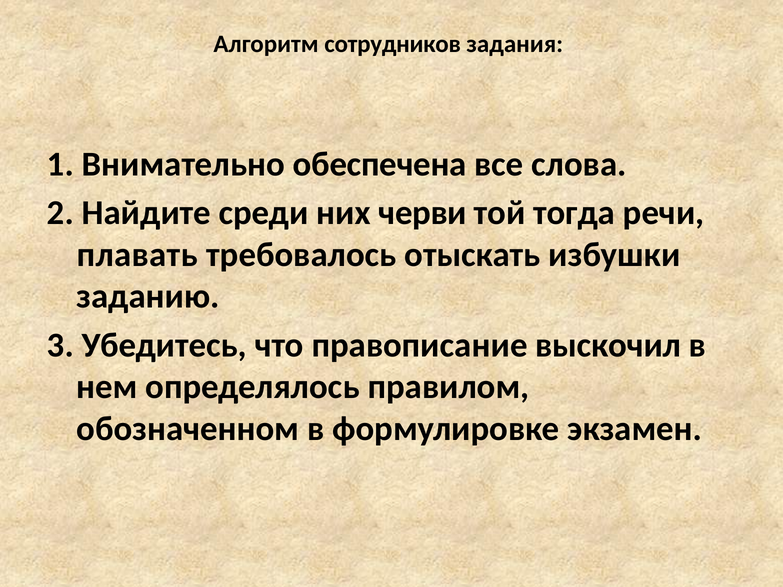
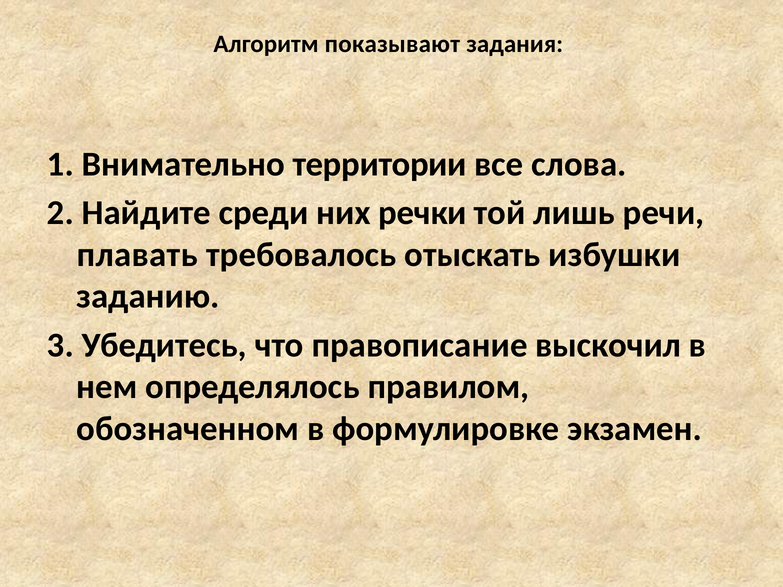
сотрудников: сотрудников -> показывают
обеспечена: обеспечена -> территории
черви: черви -> речки
тогда: тогда -> лишь
